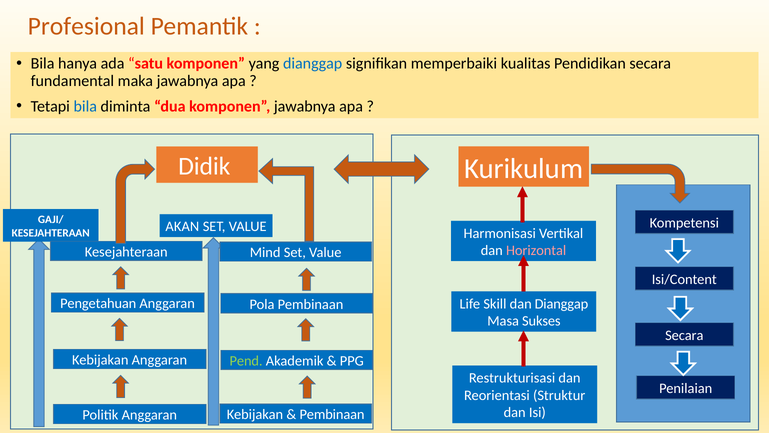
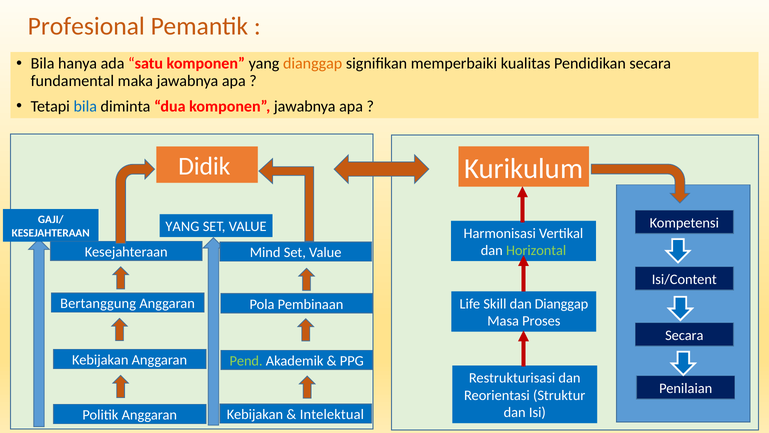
dianggap at (313, 64) colour: blue -> orange
KESEJAHTERAAN AKAN: AKAN -> YANG
Horizontal colour: pink -> light green
Pengetahuan: Pengetahuan -> Bertanggung
Sukses: Sukses -> Proses
Pembinaan at (332, 414): Pembinaan -> Intelektual
